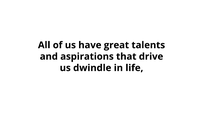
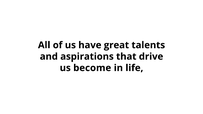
dwindle: dwindle -> become
